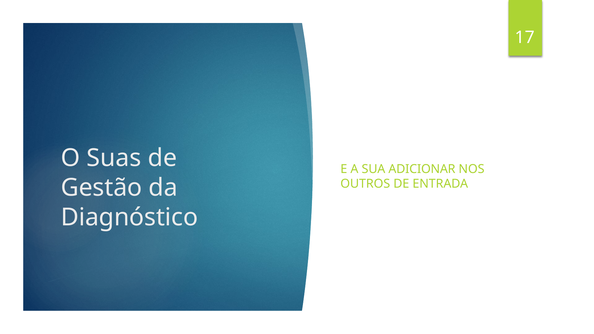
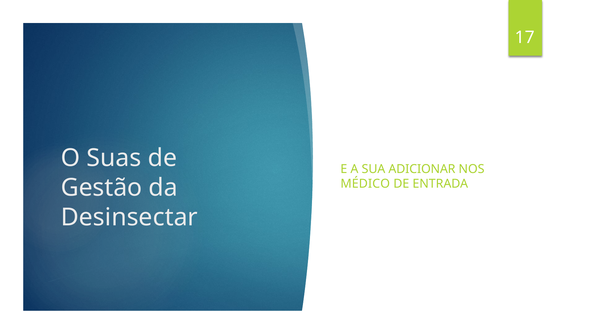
OUTROS: OUTROS -> MÉDICO
Diagnóstico: Diagnóstico -> Desinsectar
